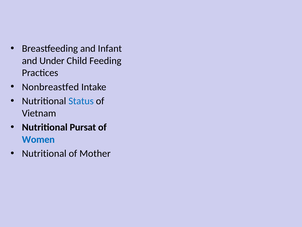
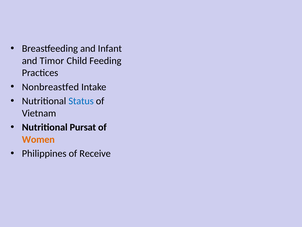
Under: Under -> Timor
Women colour: blue -> orange
Nutritional at (44, 153): Nutritional -> Philippines
Mother: Mother -> Receive
